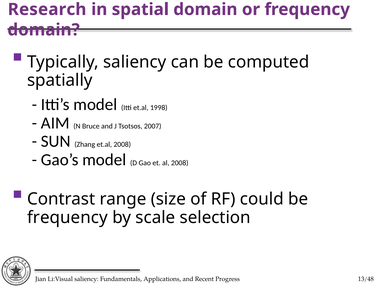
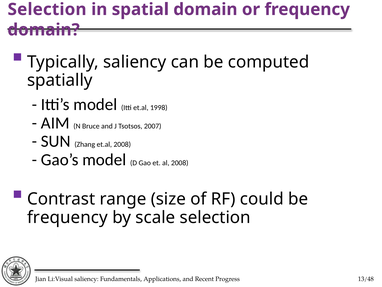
Research at (47, 9): Research -> Selection
